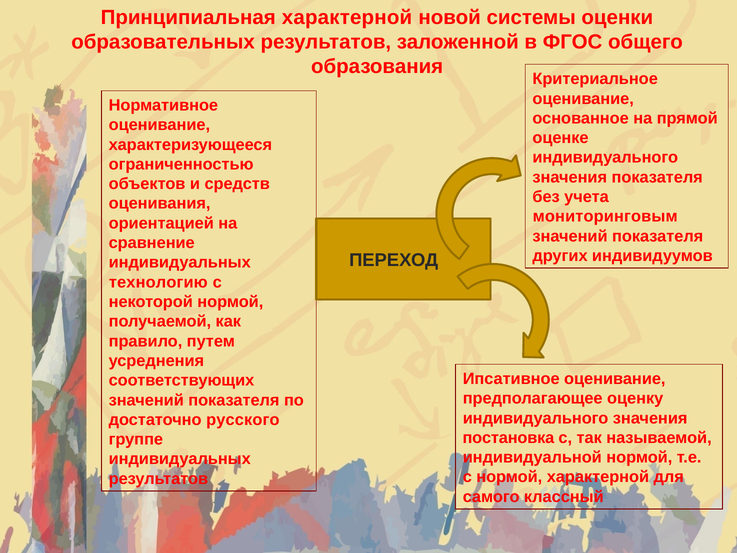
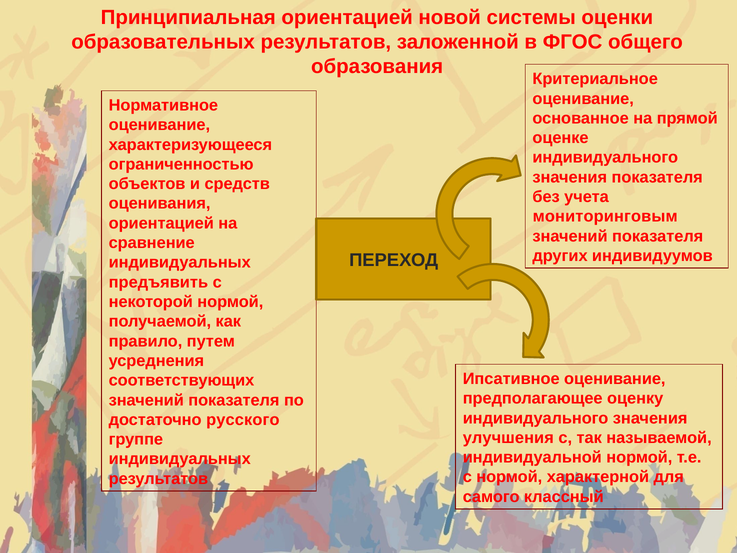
Принципиальная характерной: характерной -> ориентацией
технологию: технологию -> предъявить
постановка: постановка -> улучшения
